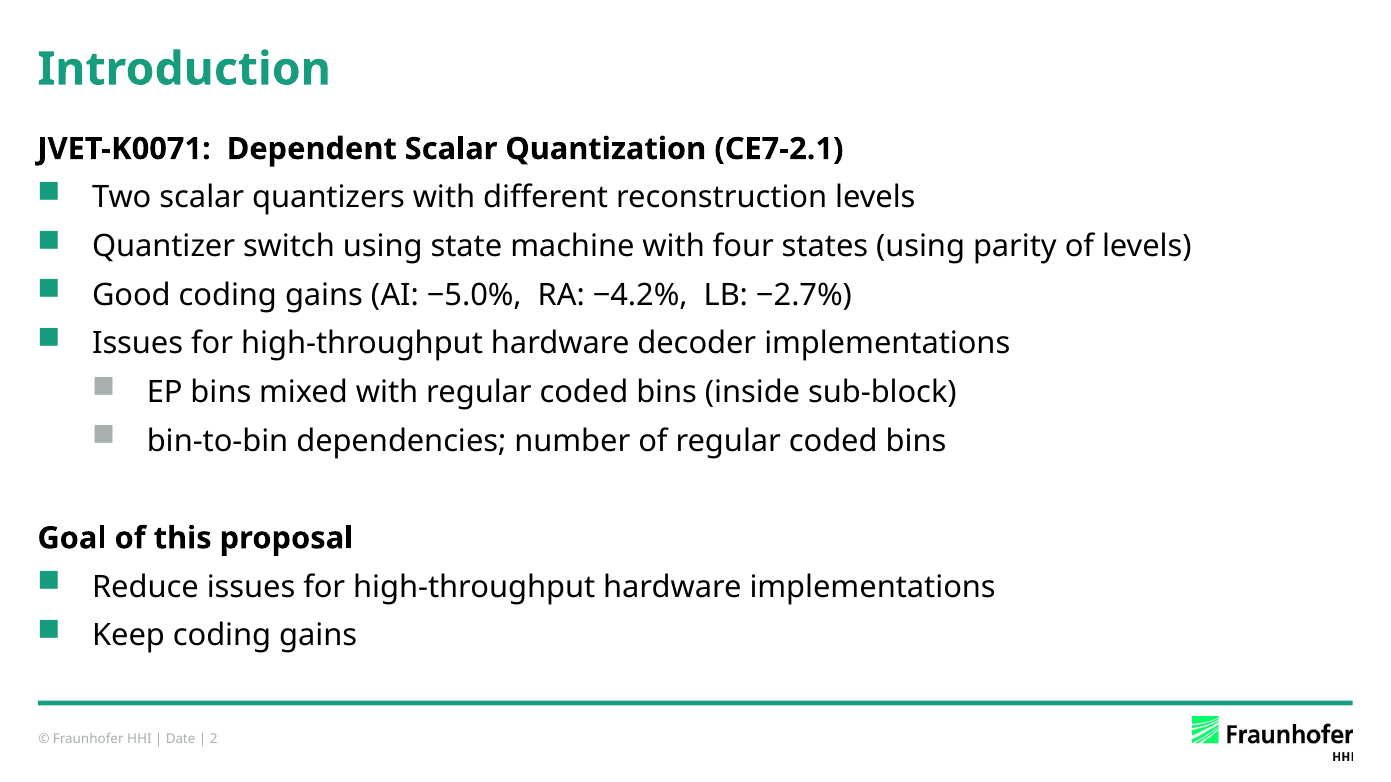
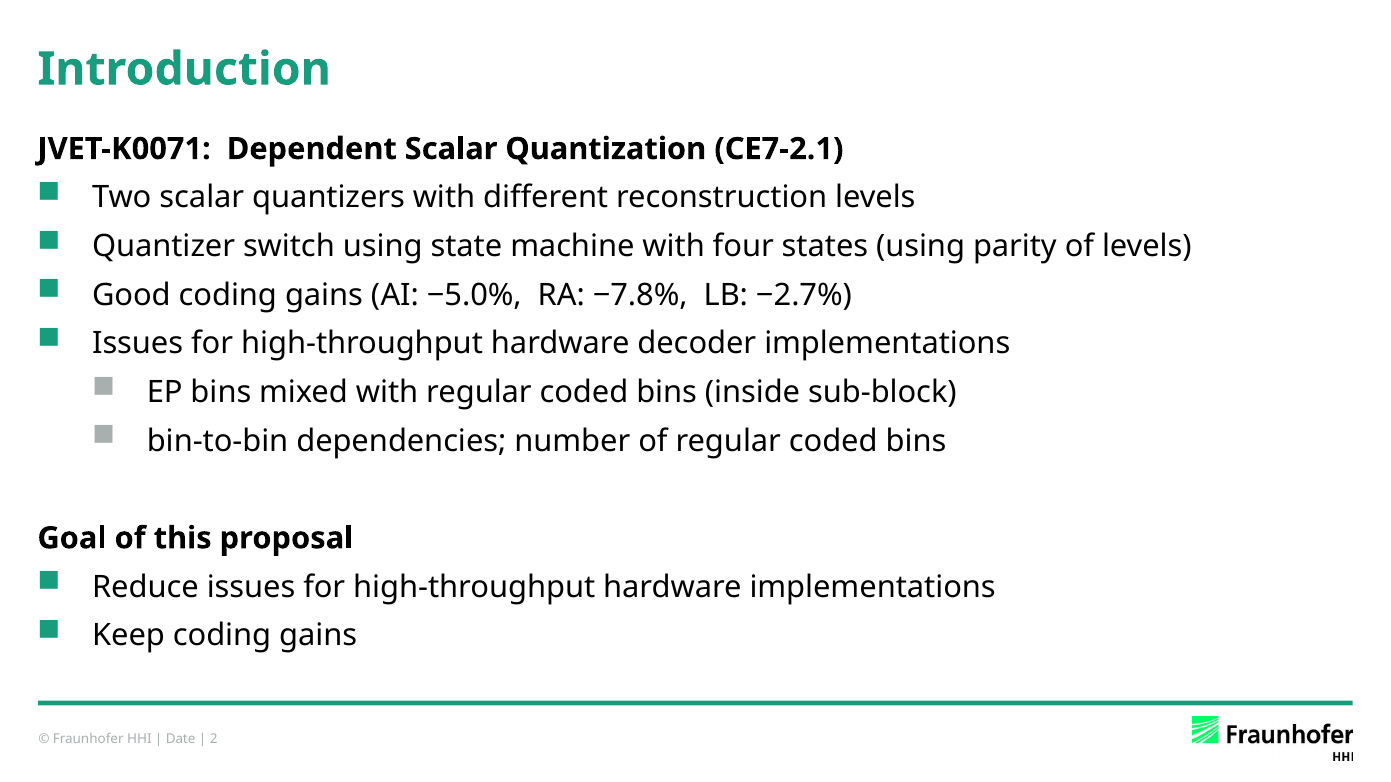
−4.2%: −4.2% -> −7.8%
